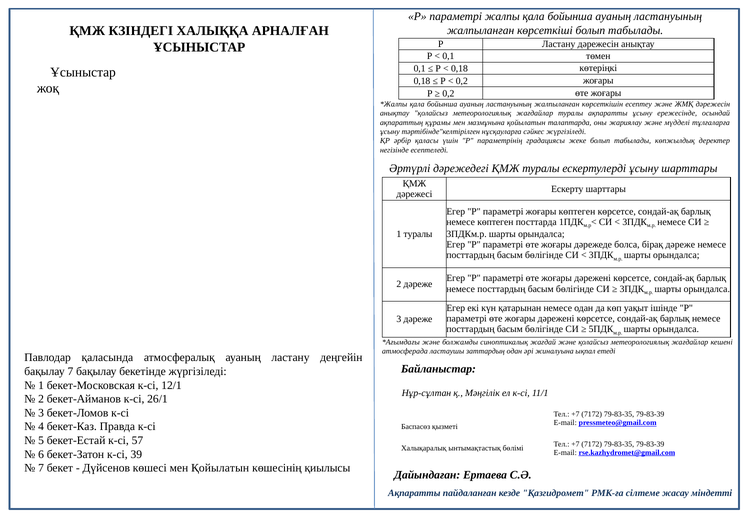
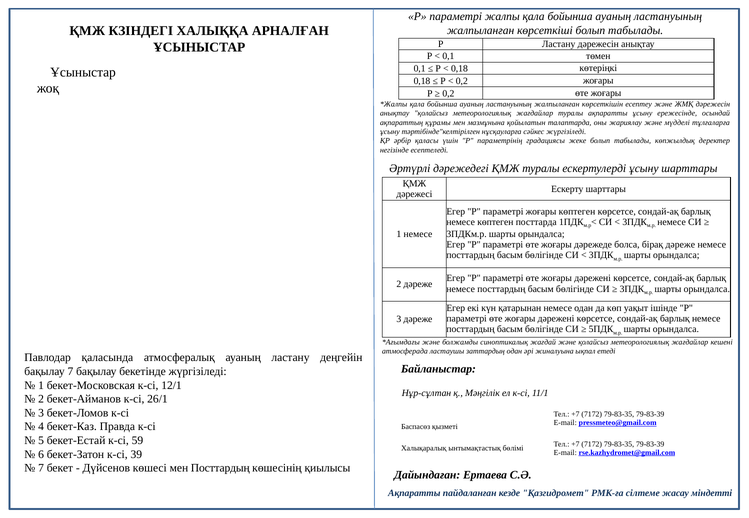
1 туралы: туралы -> немесе
57: 57 -> 59
мен Қойылатын: Қойылатын -> Посттардың
